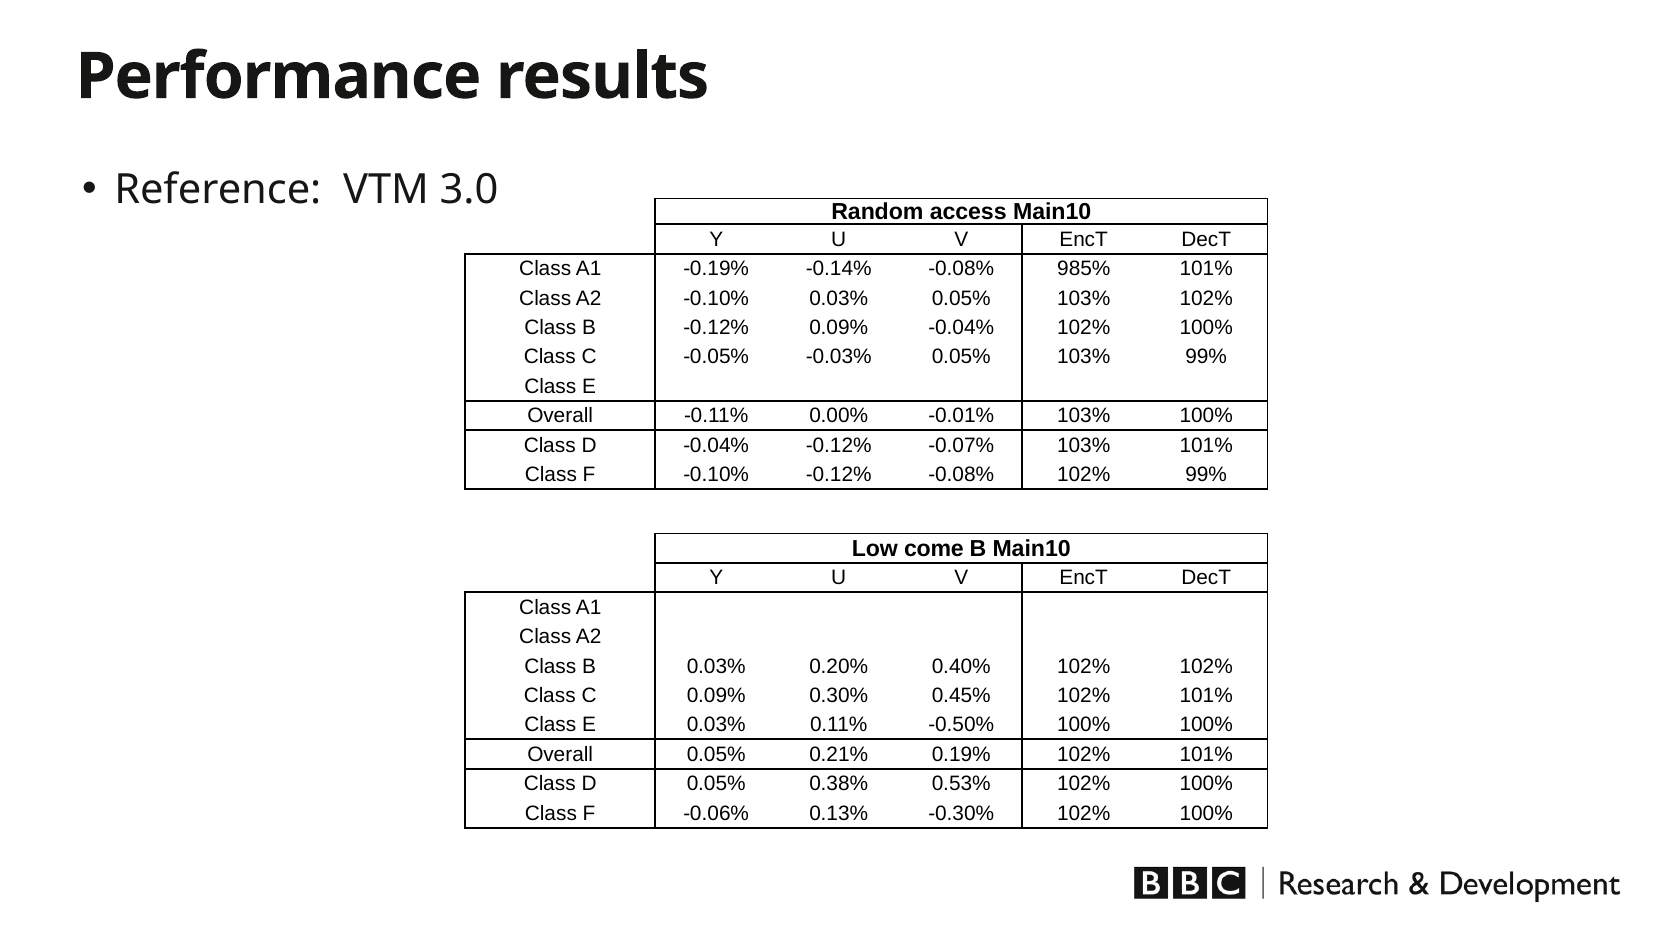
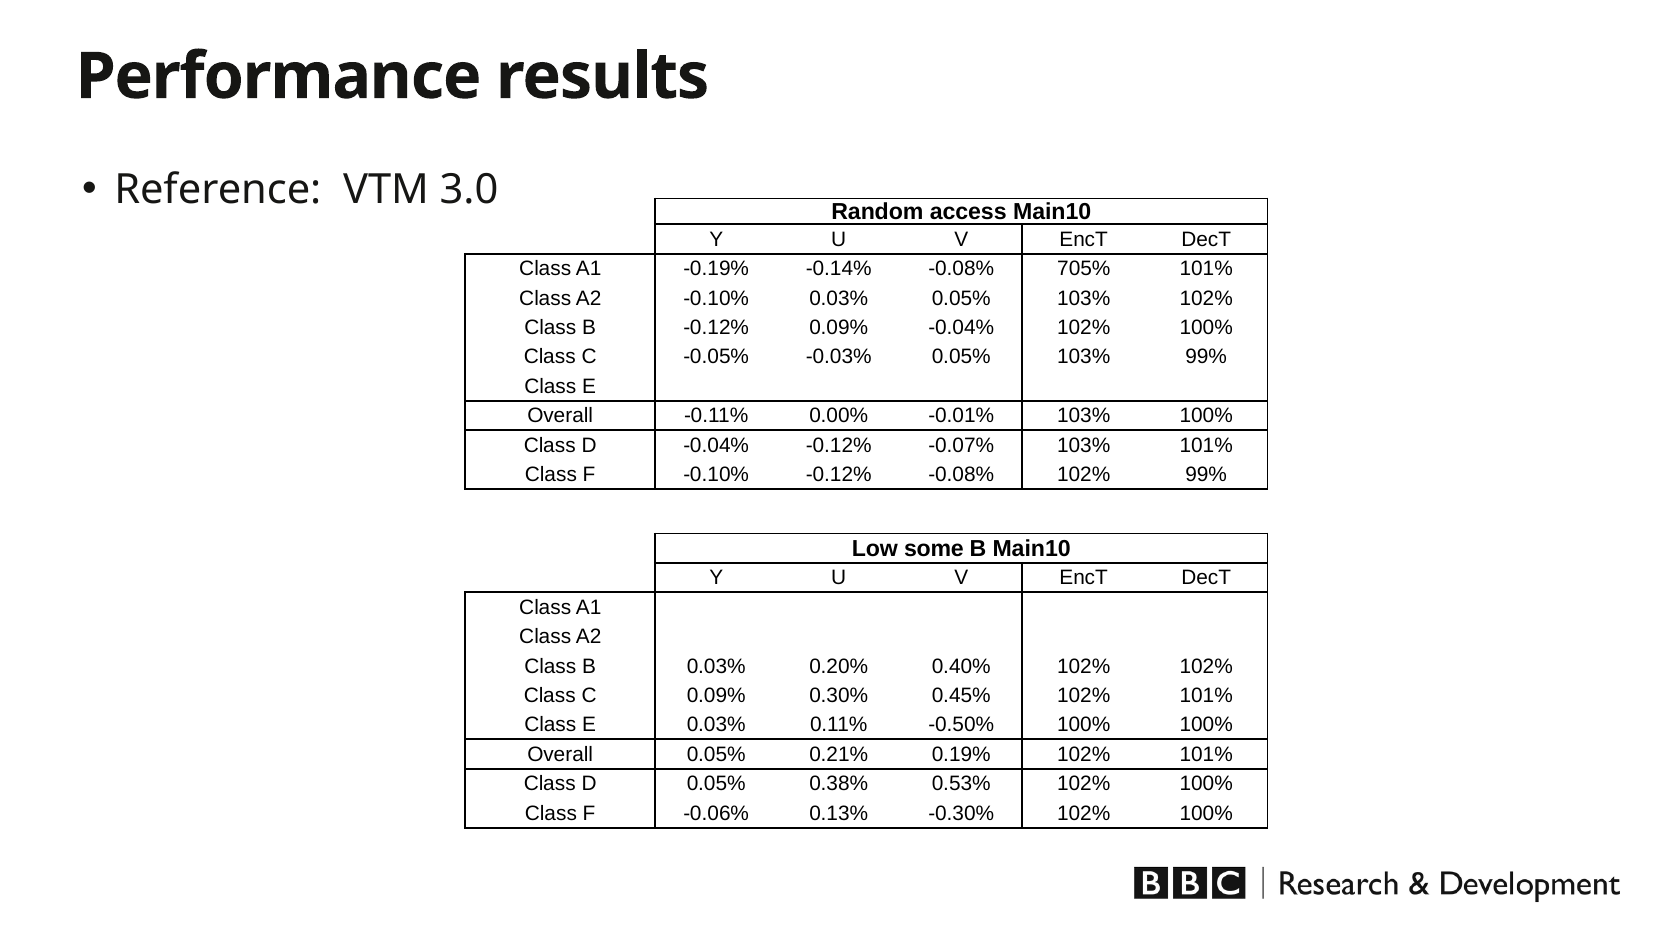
985%: 985% -> 705%
come: come -> some
